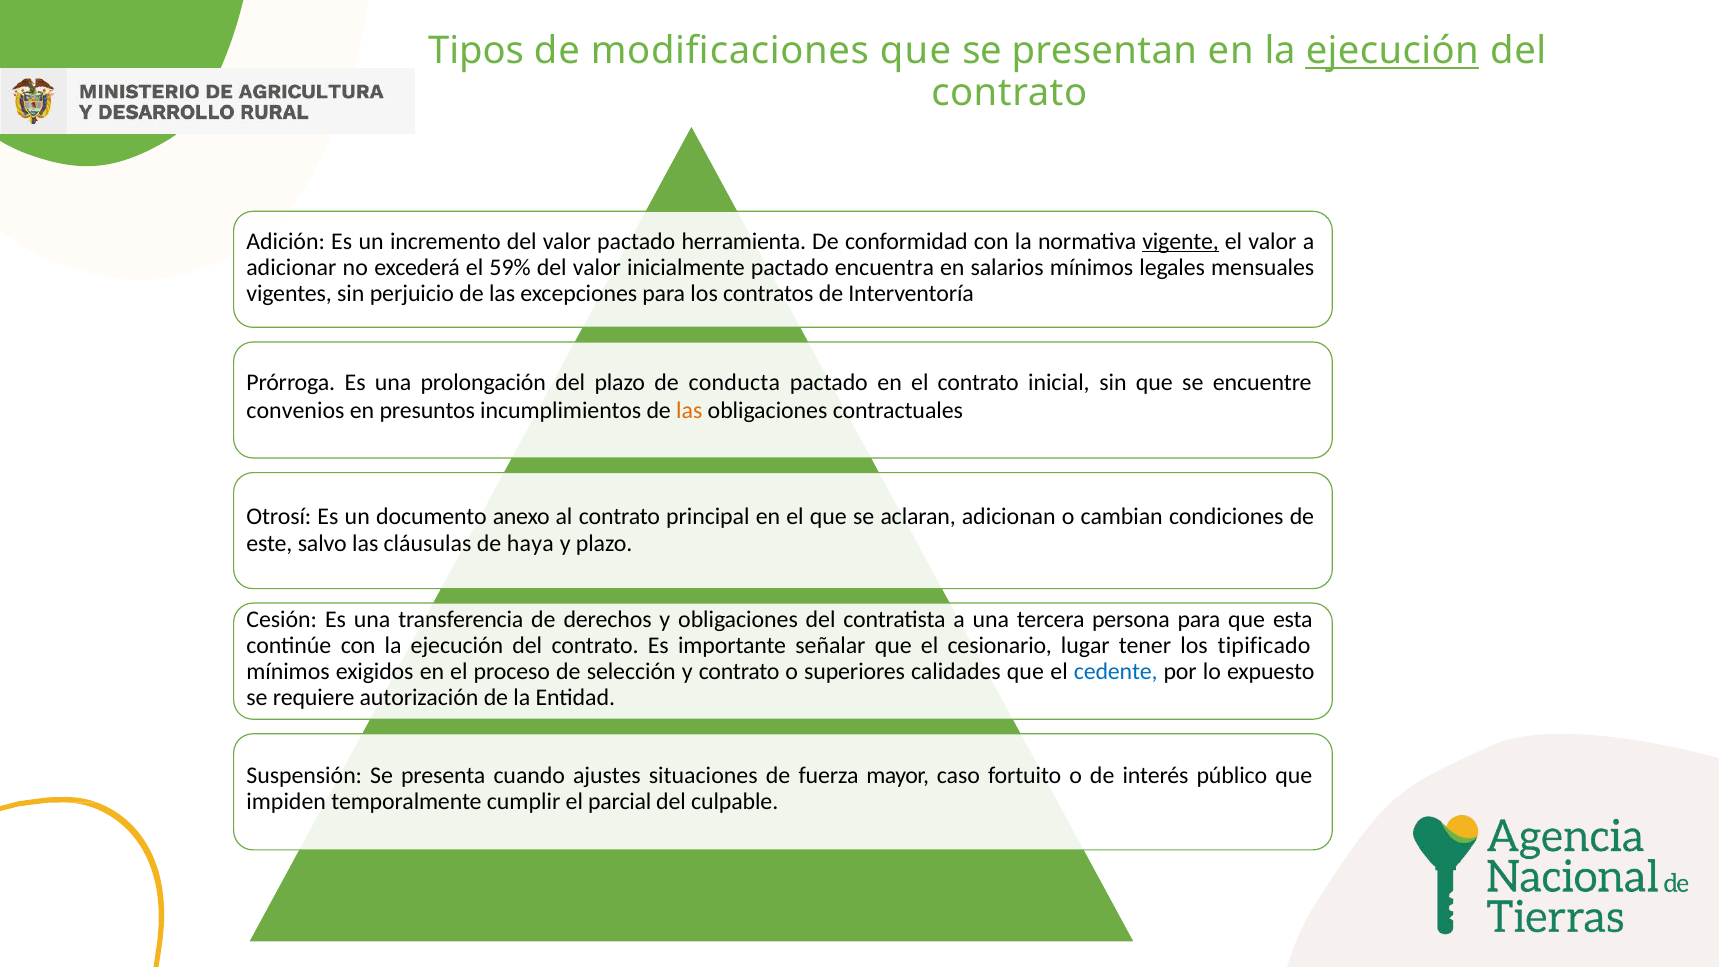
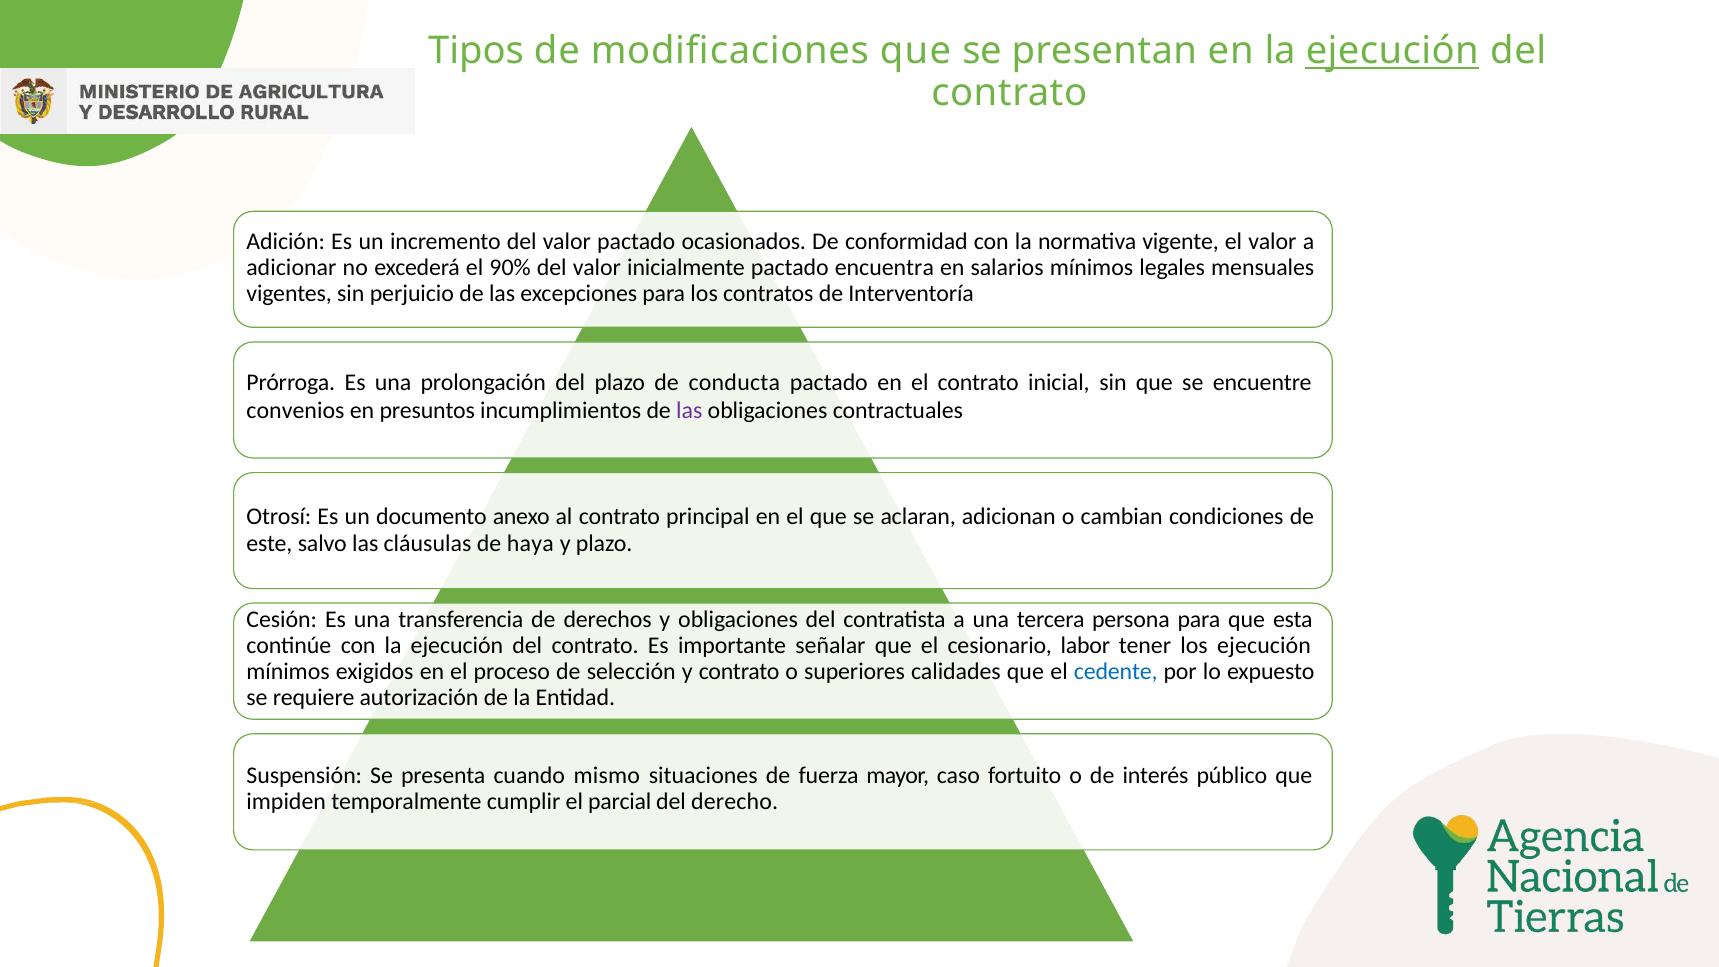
herramienta: herramienta -> ocasionados
vigente underline: present -> none
59%: 59% -> 90%
las at (689, 410) colour: orange -> purple
lugar: lugar -> labor
los tipificado: tipificado -> ejecución
ajustes: ajustes -> mismo
culpable: culpable -> derecho
